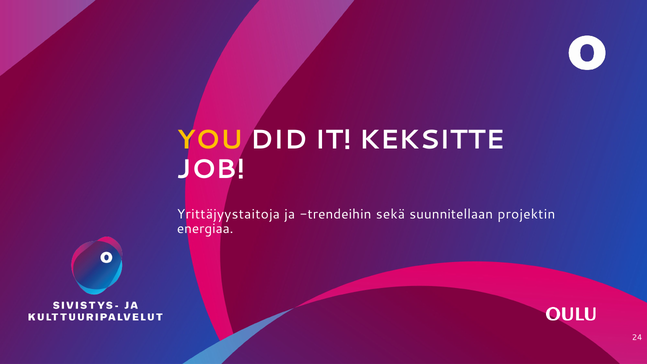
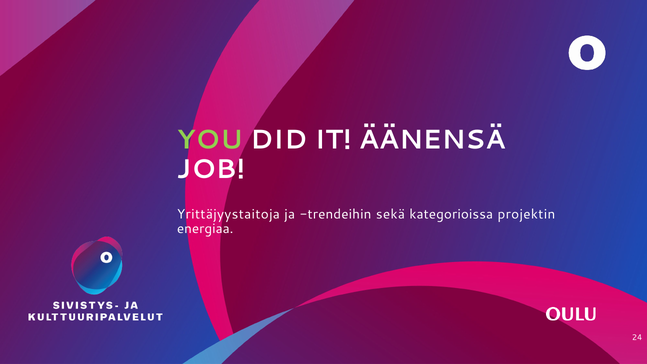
YOU colour: yellow -> light green
KEKSITTE: KEKSITTE -> ÄÄNENSÄ
suunnitellaan: suunnitellaan -> kategorioissa
